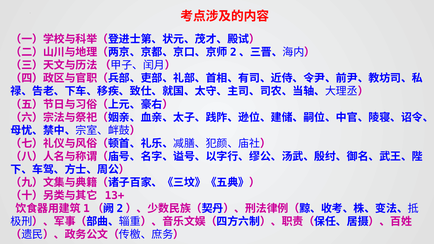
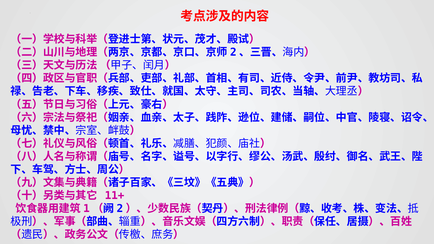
13+: 13+ -> 11+
